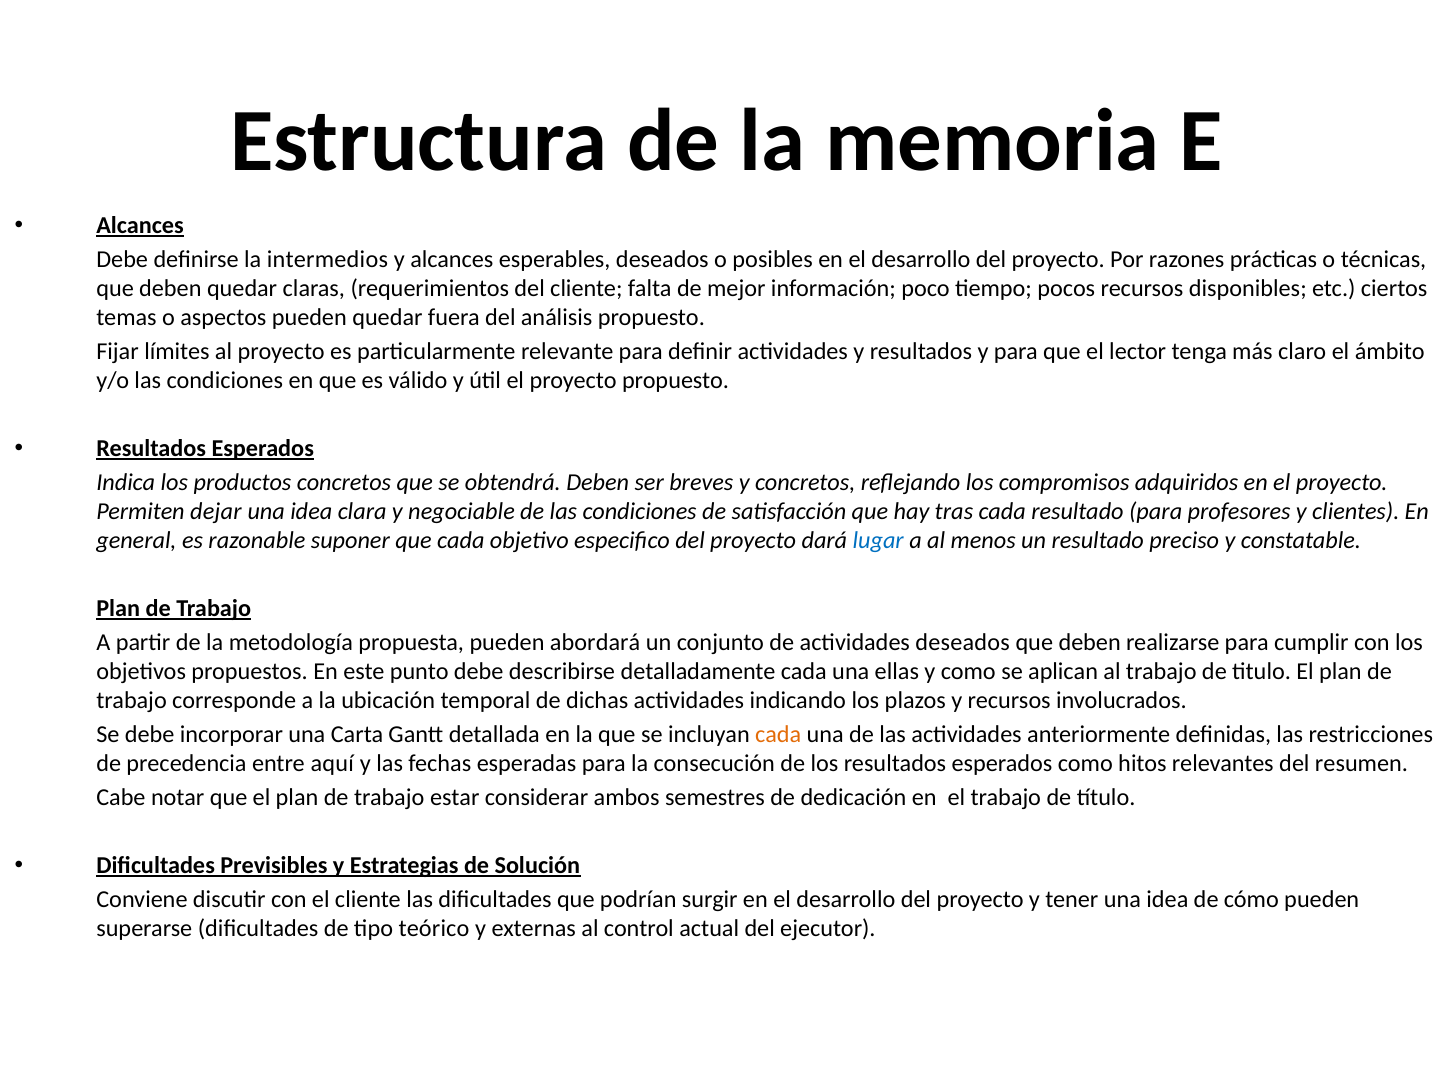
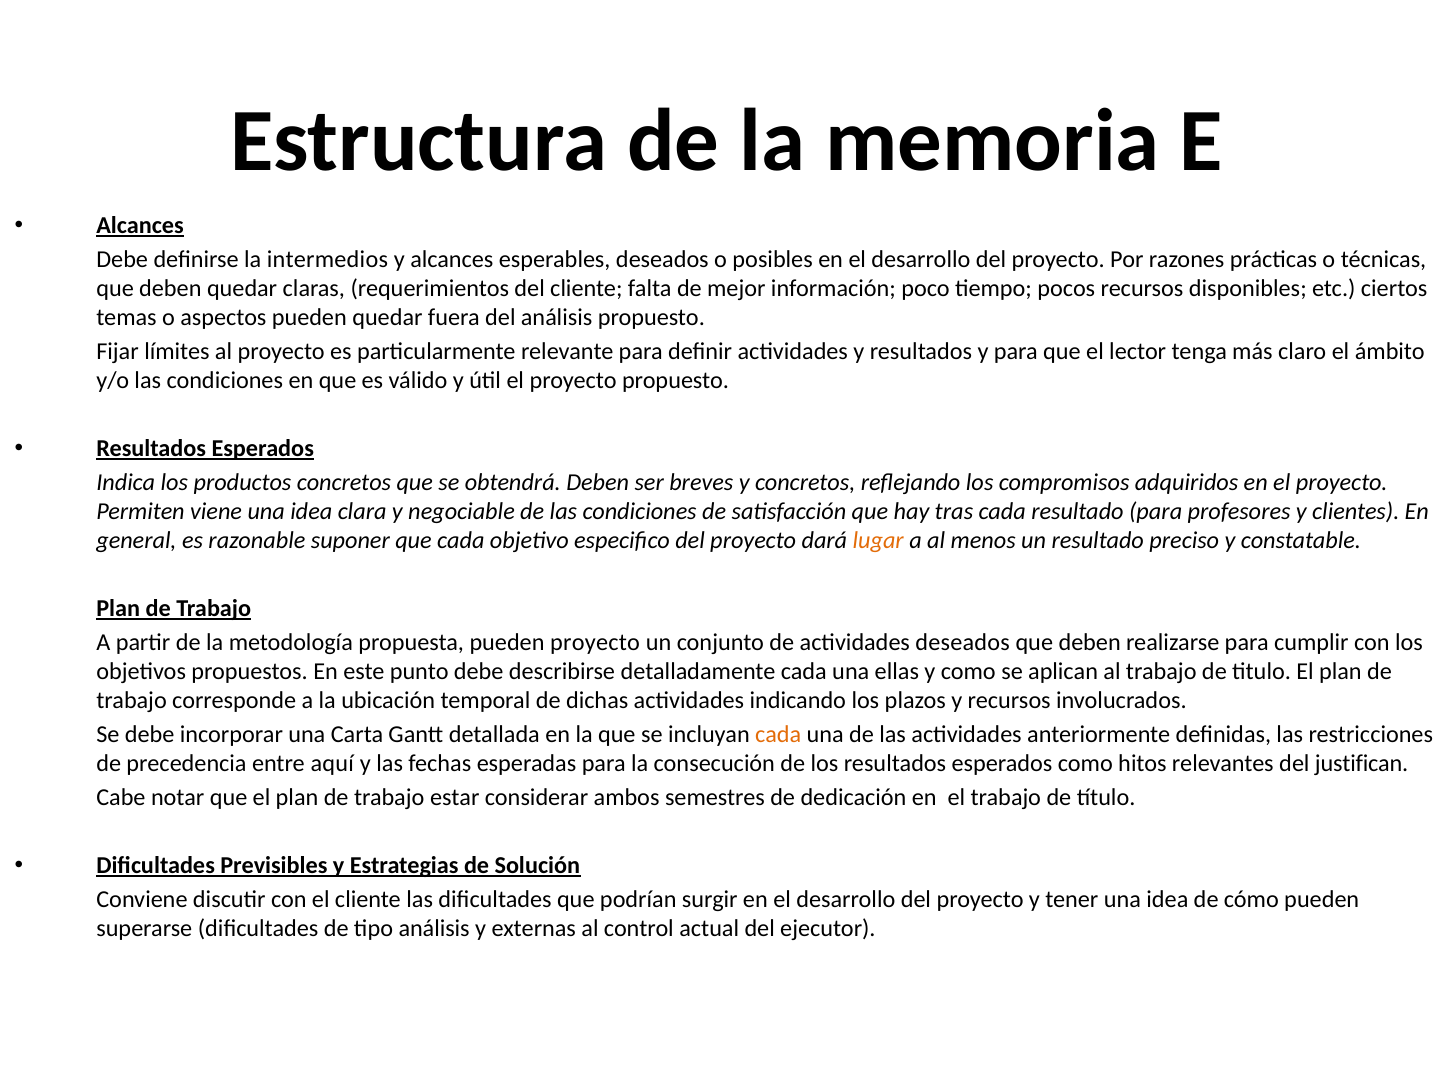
dejar: dejar -> viene
lugar colour: blue -> orange
pueden abordará: abordará -> proyecto
resumen: resumen -> justifican
tipo teórico: teórico -> análisis
